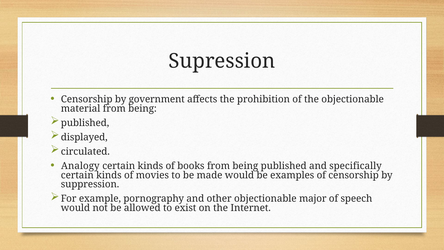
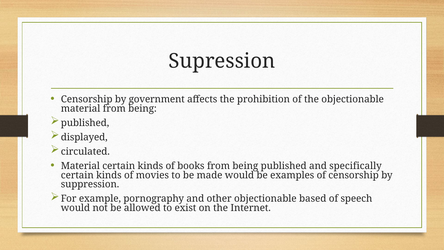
Analogy at (80, 166): Analogy -> Material
major: major -> based
